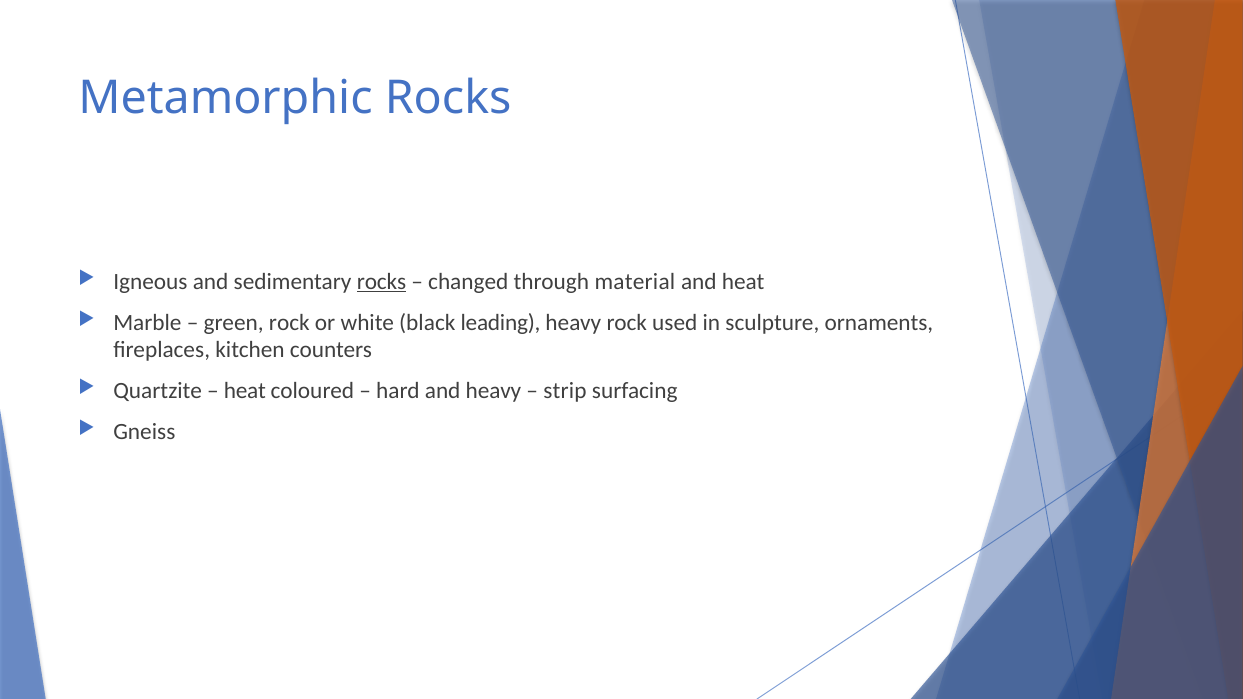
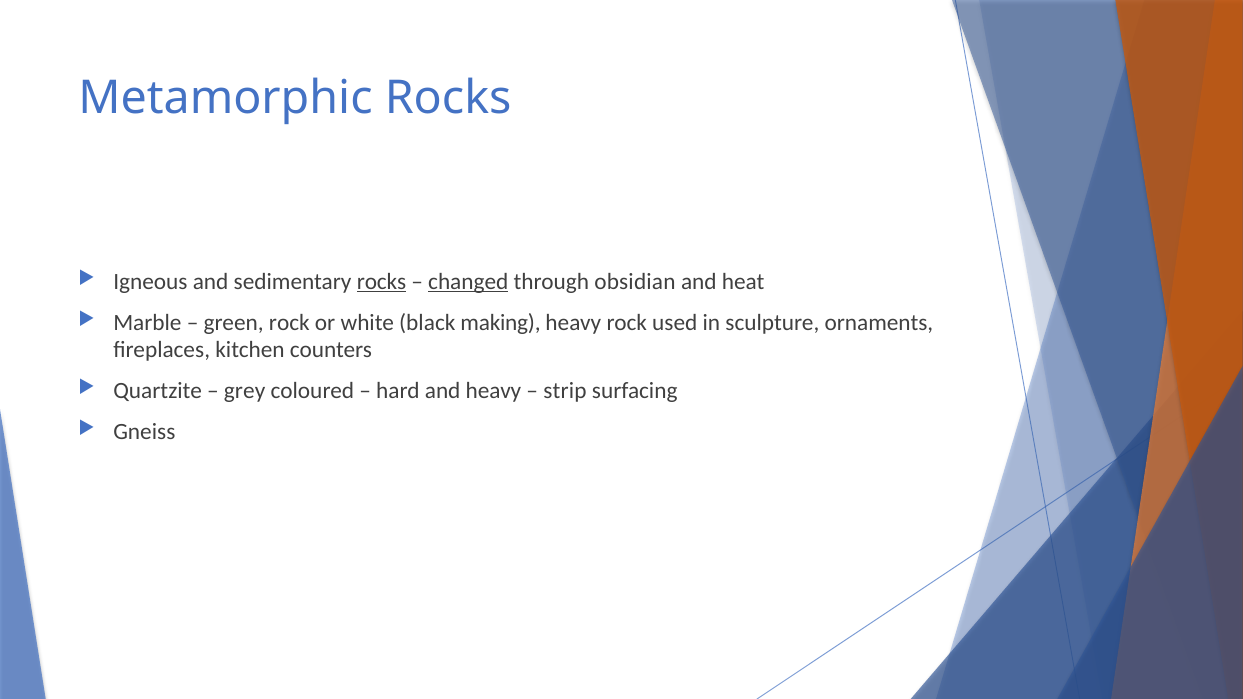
changed underline: none -> present
material: material -> obsidian
leading: leading -> making
heat at (245, 391): heat -> grey
